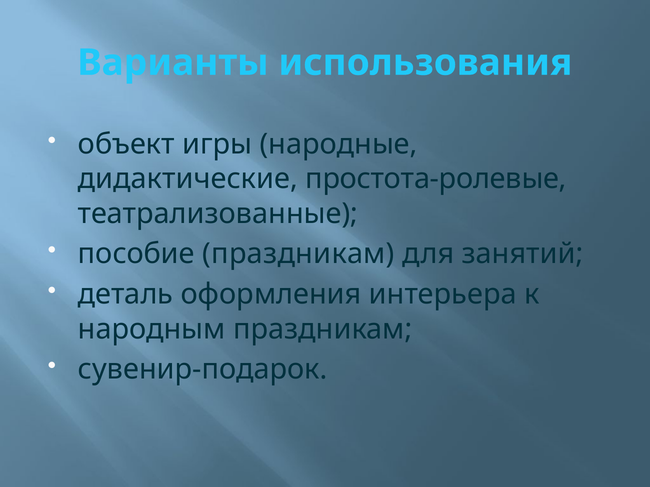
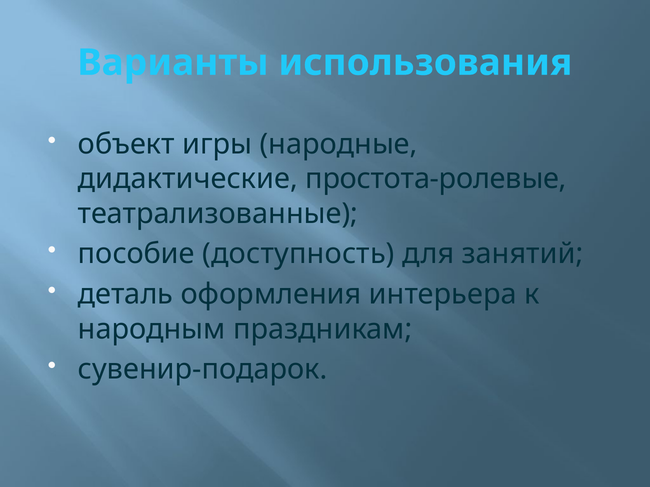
пособие праздникам: праздникам -> доступность
